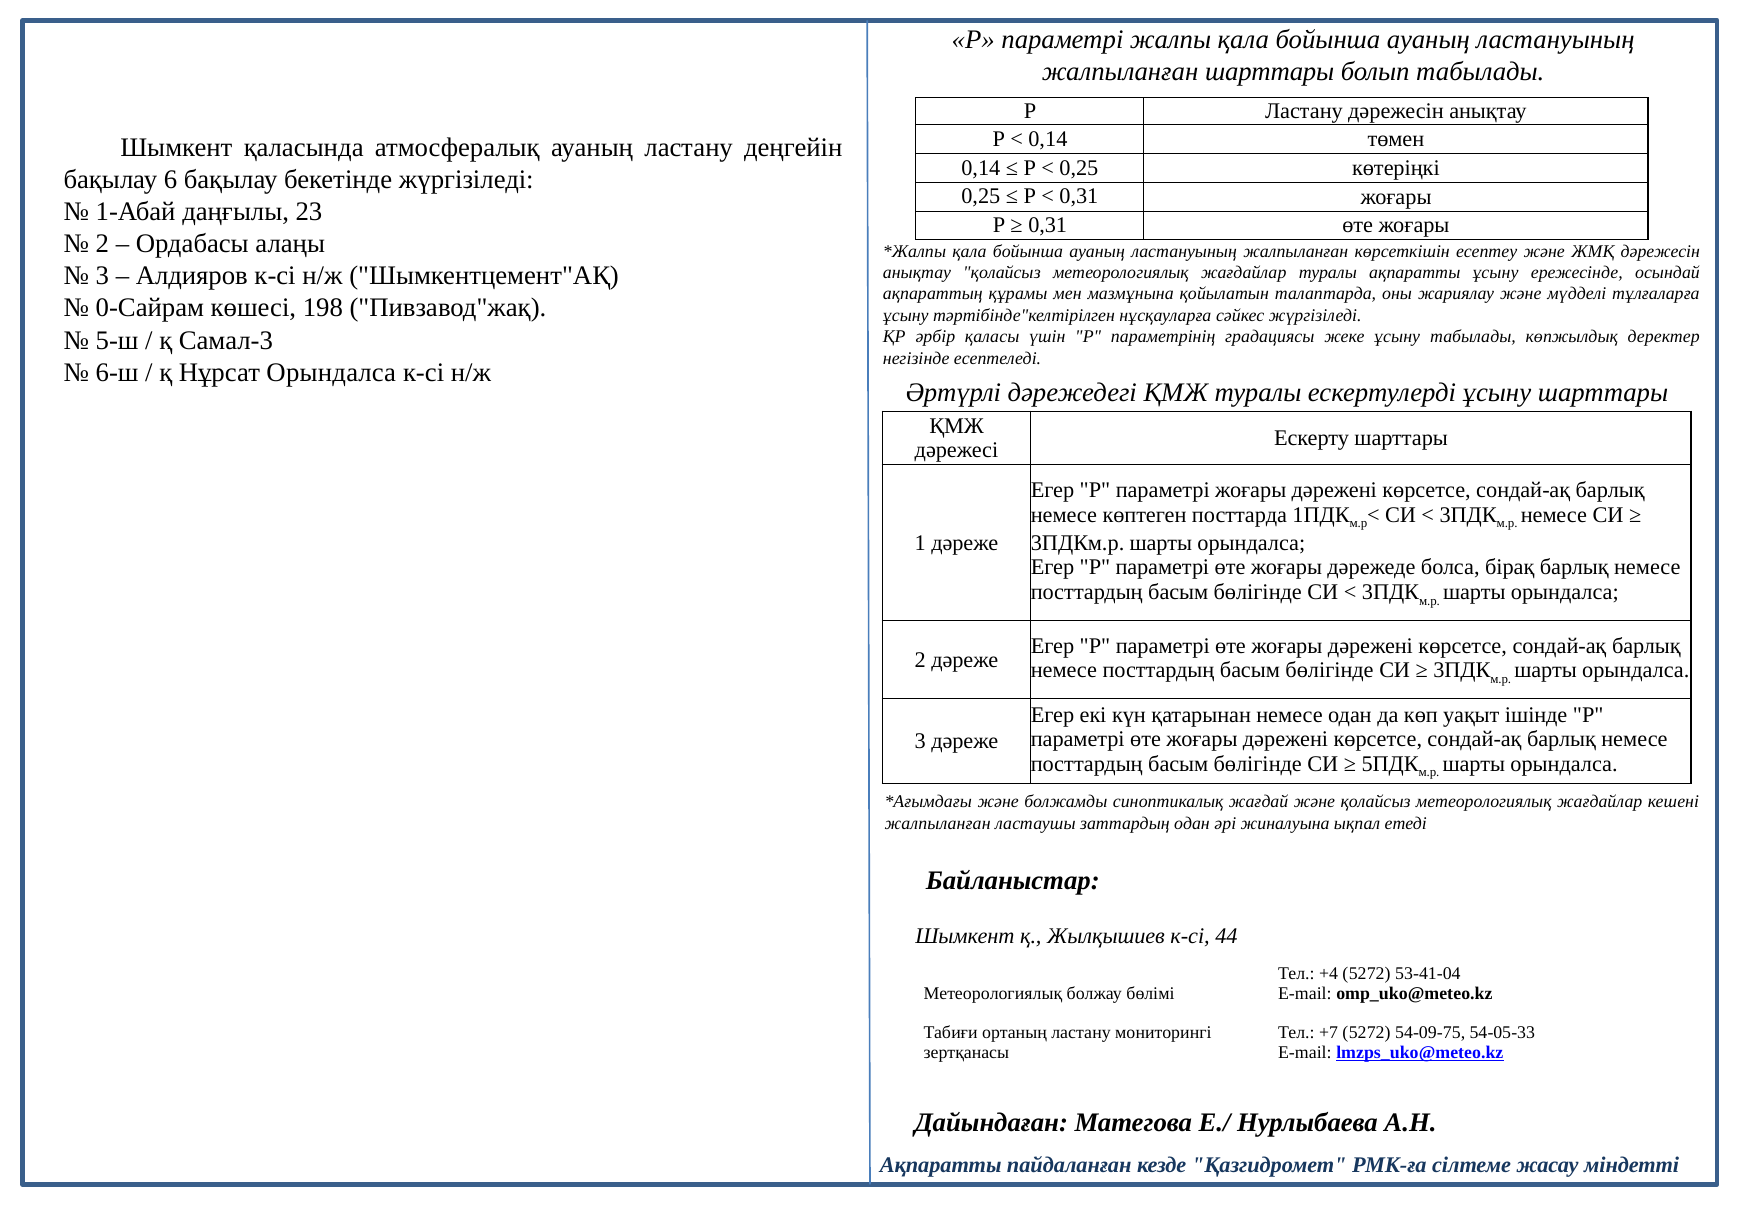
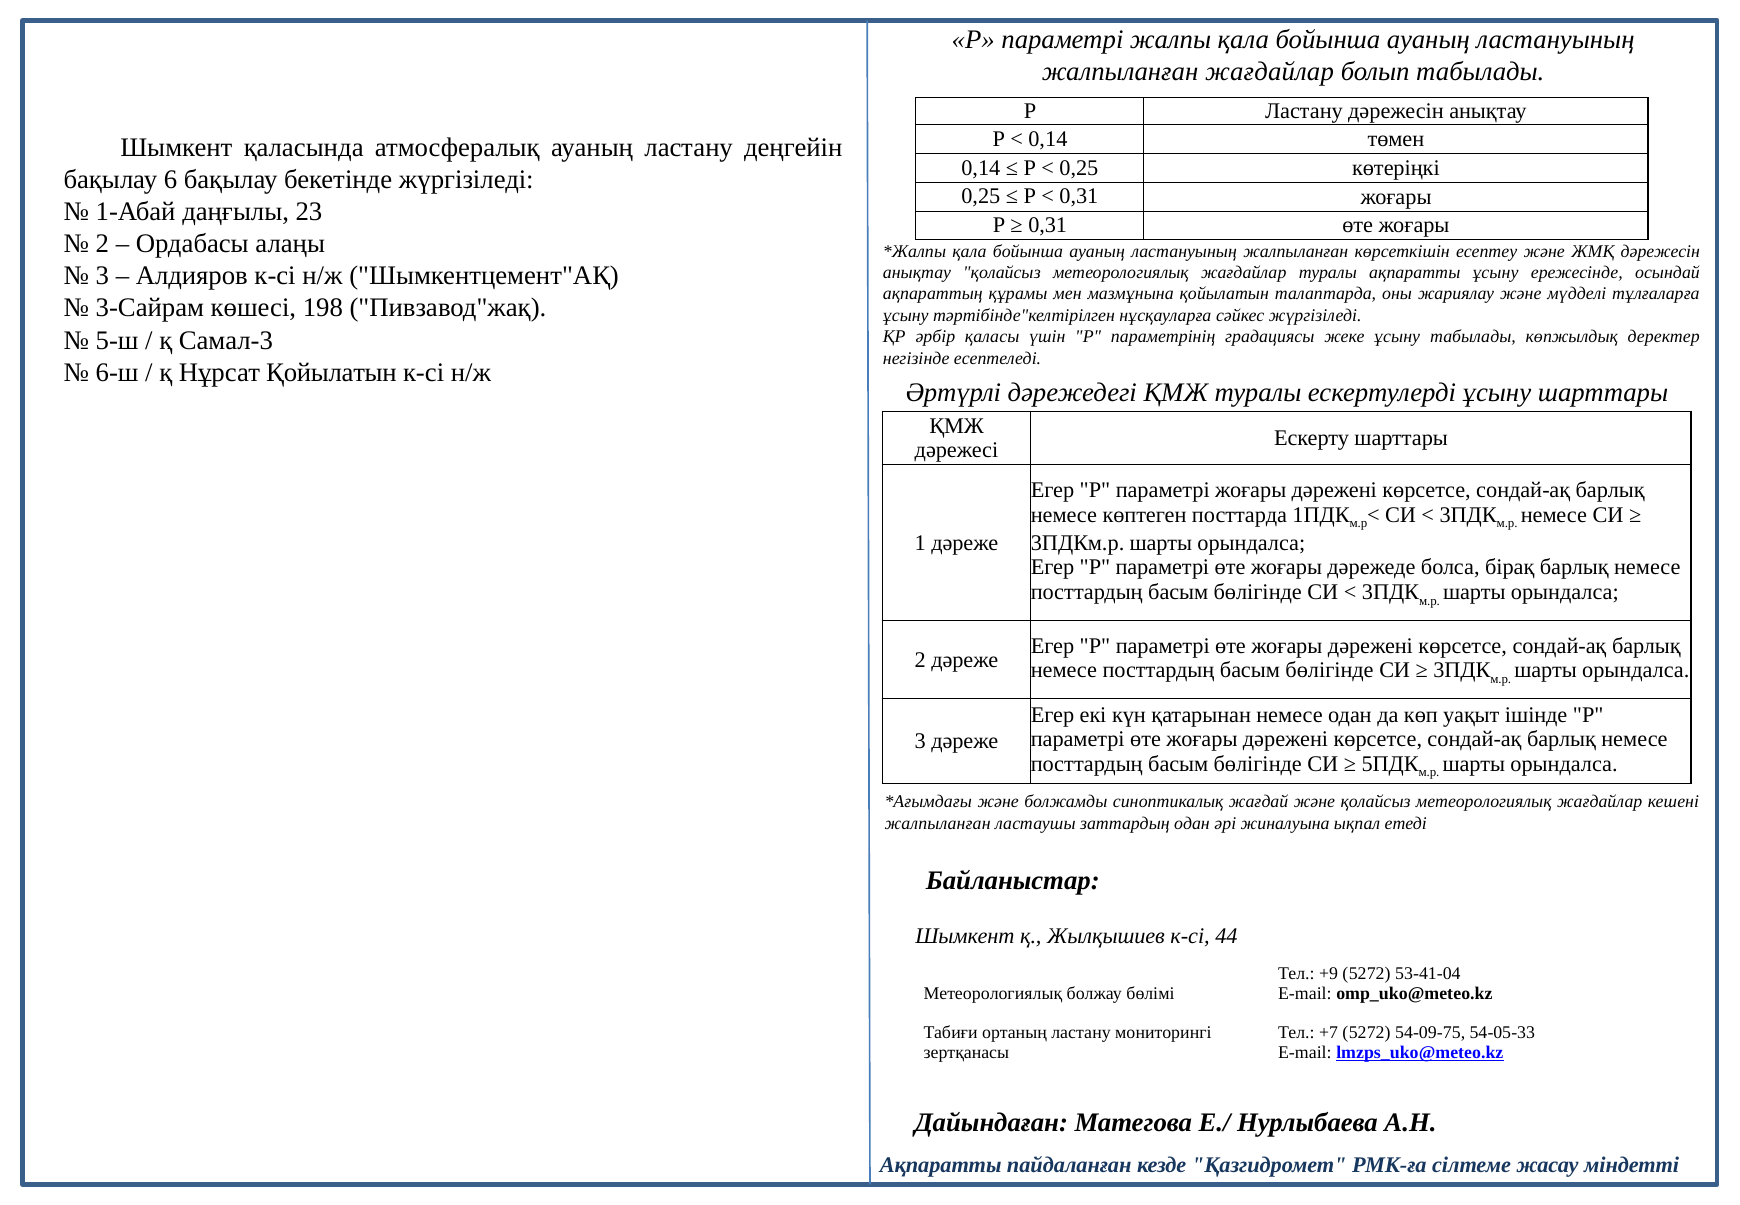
жалпыланған шарттары: шарттары -> жағдайлар
0-Сайрам: 0-Сайрам -> 3-Сайрам
Нұрсат Орындалса: Орындалса -> Қойылатын
+4: +4 -> +9
